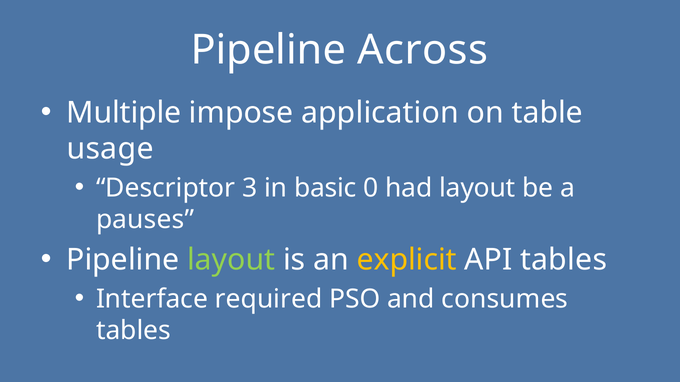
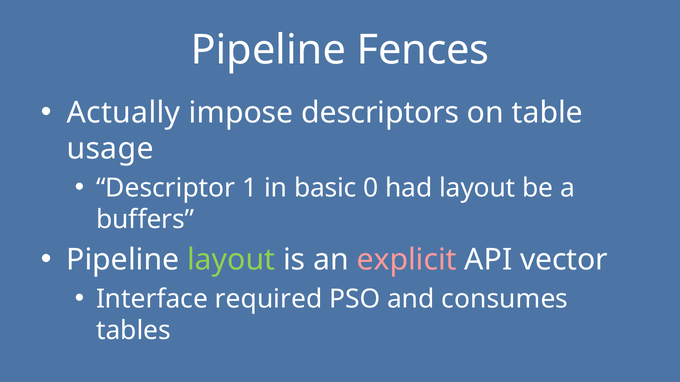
Across: Across -> Fences
Multiple at (124, 113): Multiple -> Actually
application: application -> descriptors
3: 3 -> 1
pauses: pauses -> buffers
explicit colour: yellow -> pink
API tables: tables -> vector
